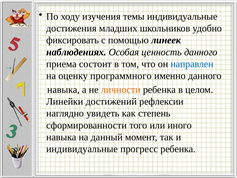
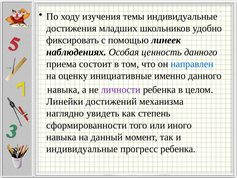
программного: программного -> инициативные
личности colour: orange -> purple
рефлексии: рефлексии -> механизма
